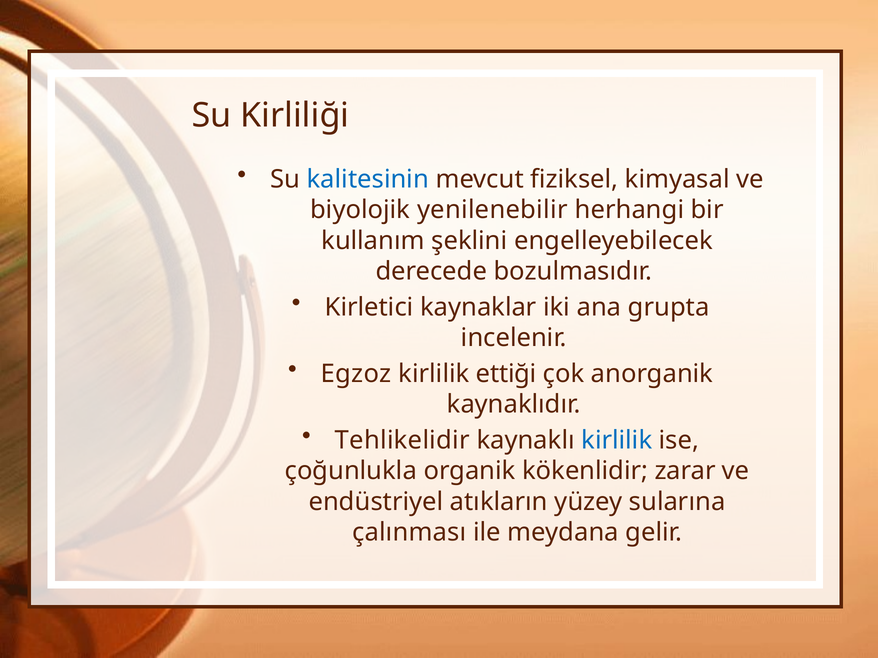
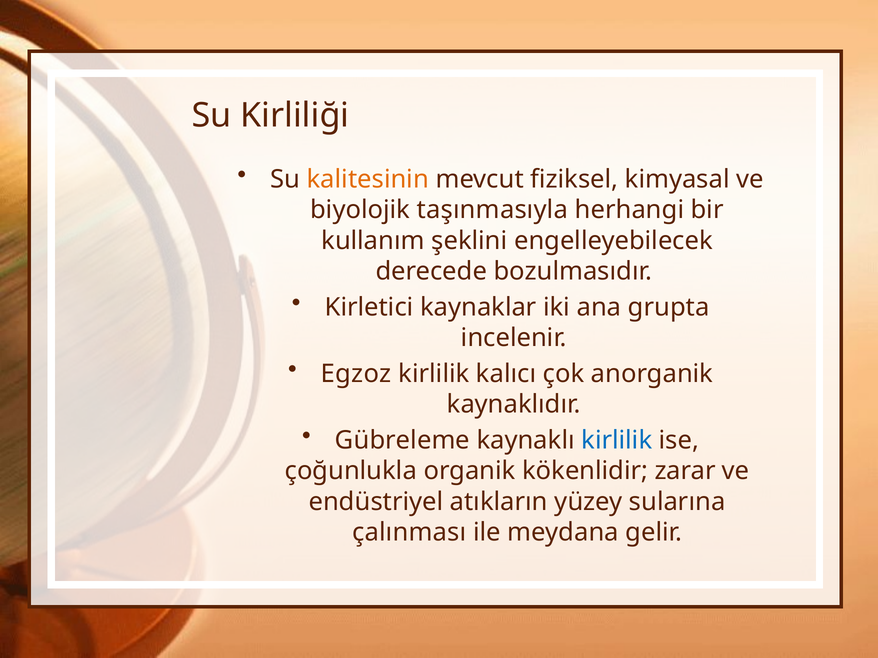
kalitesinin colour: blue -> orange
yenilenebilir: yenilenebilir -> taşınmasıyla
ettiği: ettiği -> kalıcı
Tehlikelidir: Tehlikelidir -> Gübreleme
